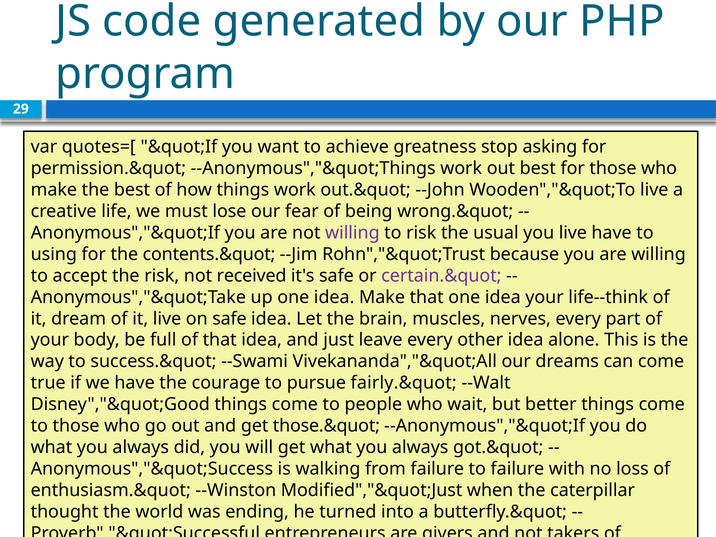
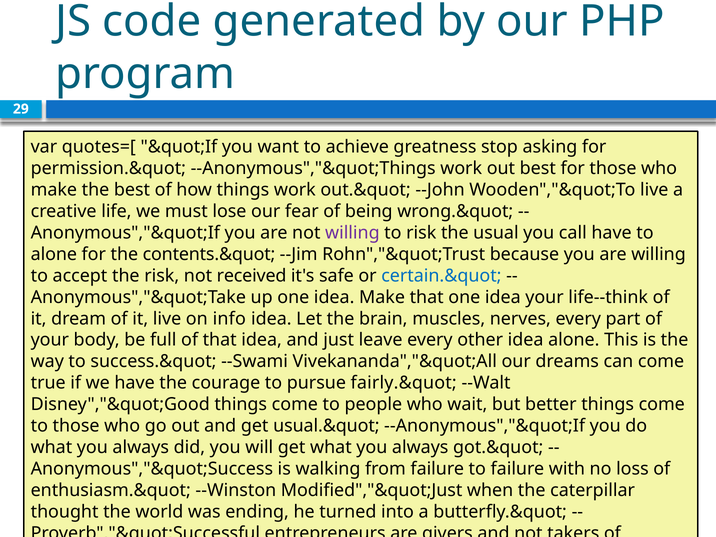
you live: live -> call
using at (54, 254): using -> alone
certain.&quot colour: purple -> blue
on safe: safe -> info
those.&quot: those.&quot -> usual.&quot
